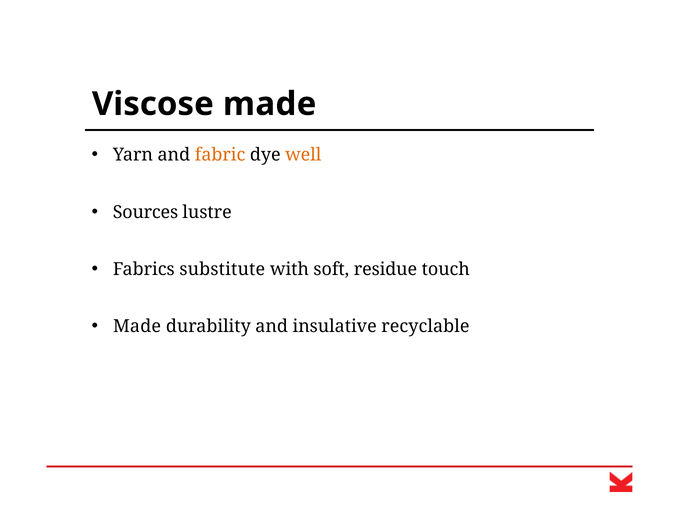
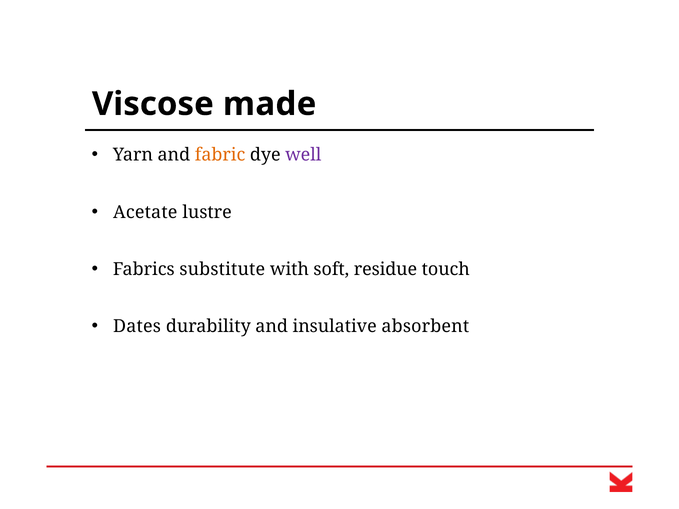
well colour: orange -> purple
Sources: Sources -> Acetate
Made at (137, 327): Made -> Dates
recyclable: recyclable -> absorbent
